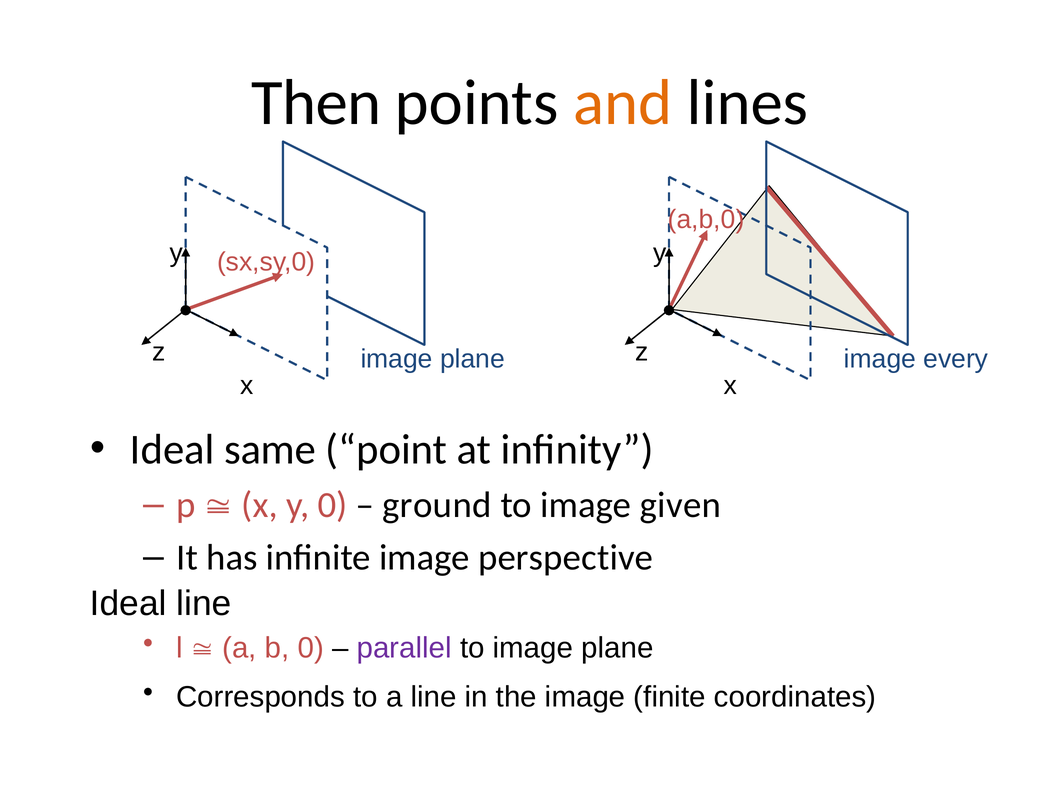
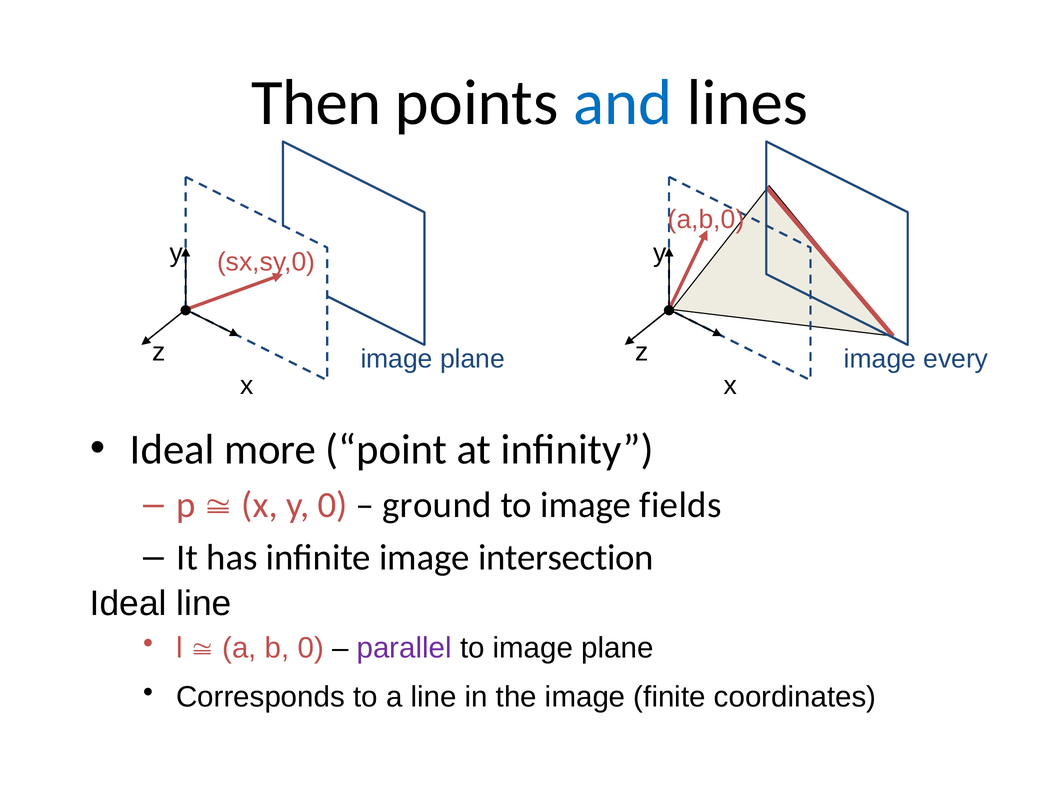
and colour: orange -> blue
same: same -> more
given: given -> fields
perspective: perspective -> intersection
